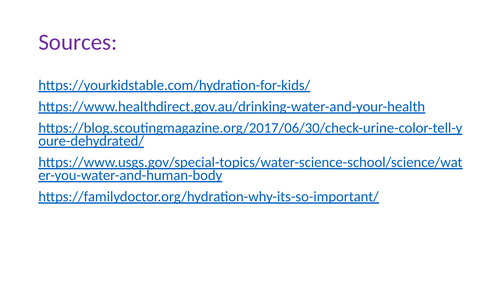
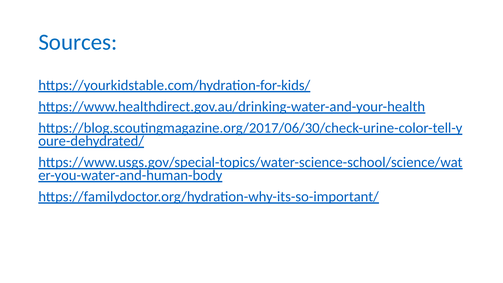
Sources colour: purple -> blue
